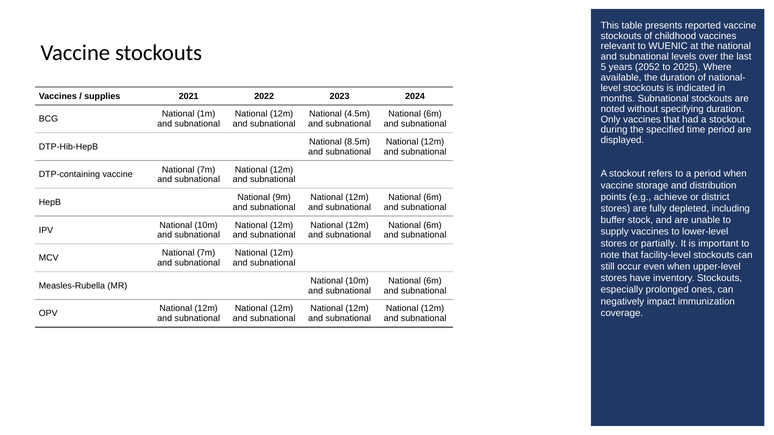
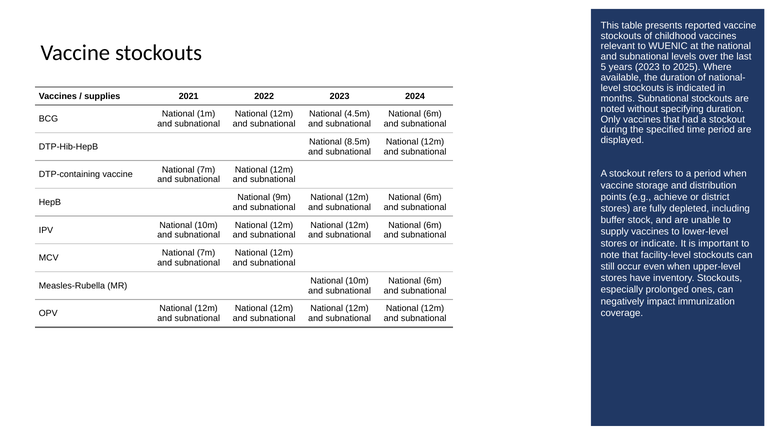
years 2052: 2052 -> 2023
partially: partially -> indicate
